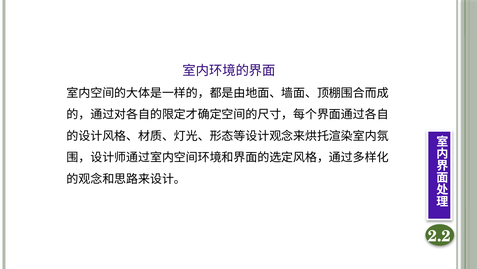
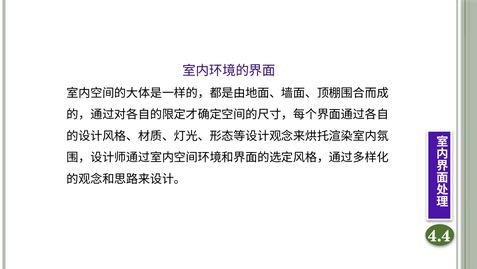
2.2: 2.2 -> 4.4
